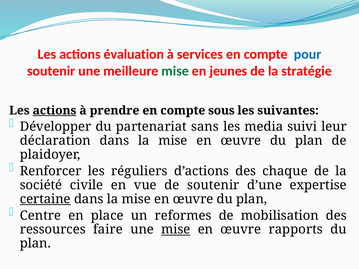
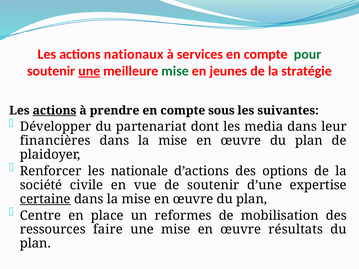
évaluation: évaluation -> nationaux
pour colour: blue -> green
une at (89, 71) underline: none -> present
sans: sans -> dont
media suivi: suivi -> dans
déclaration: déclaration -> financières
réguliers: réguliers -> nationale
chaque: chaque -> options
mise at (176, 230) underline: present -> none
rapports: rapports -> résultats
